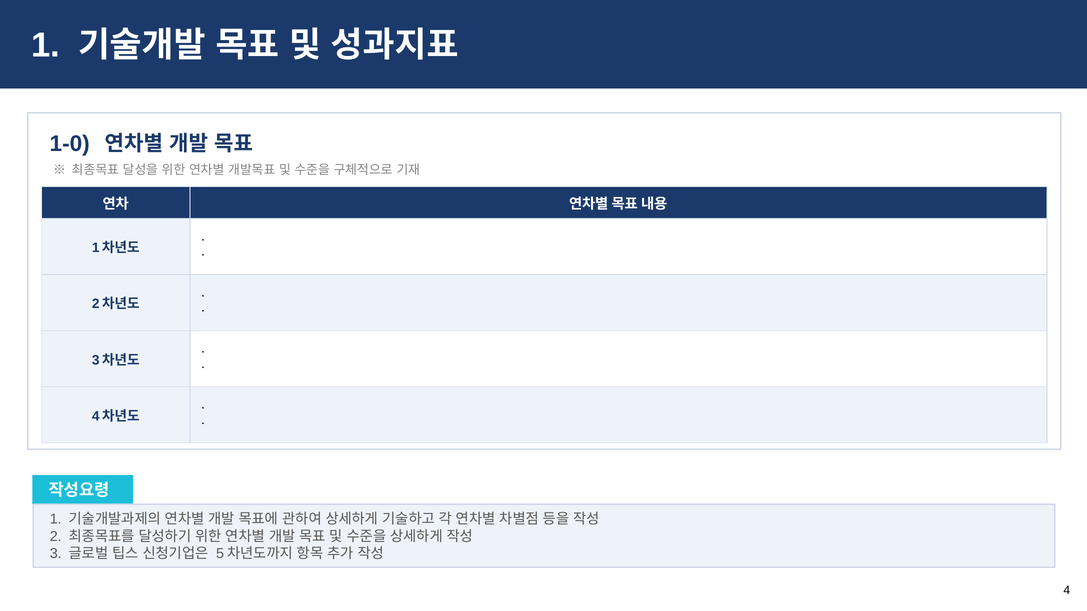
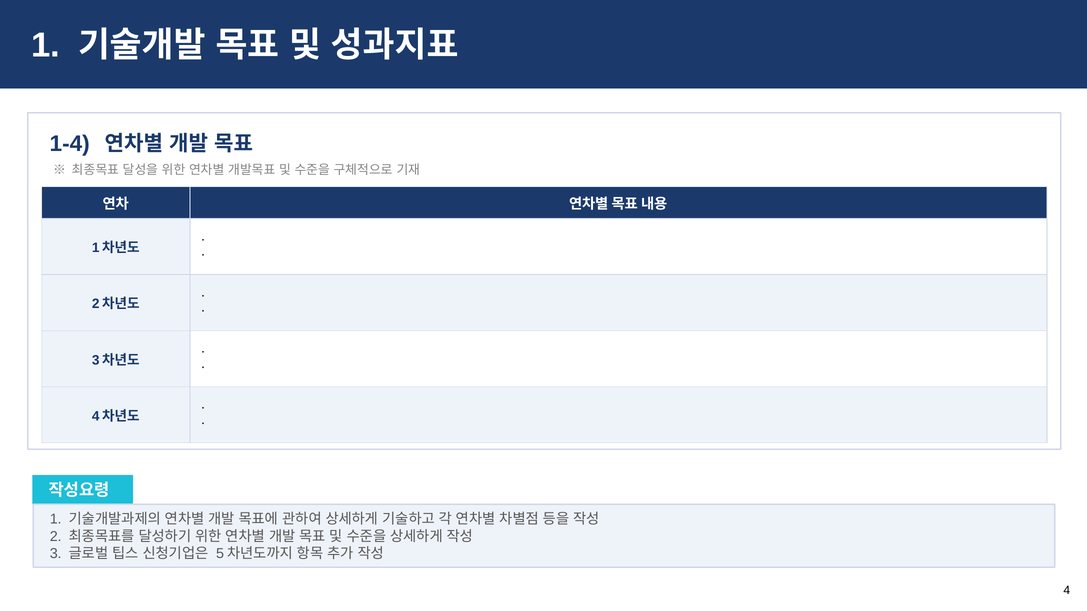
1-0: 1-0 -> 1-4
